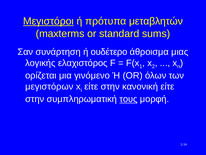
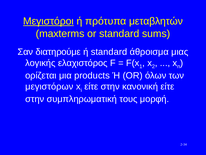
συνάρτηση: συνάρτηση -> διατηρούμε
ή ουδέτερο: ουδέτερο -> standard
γινόμενο: γινόμενο -> products
τους underline: present -> none
